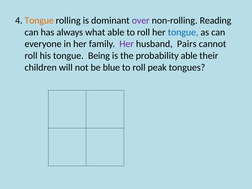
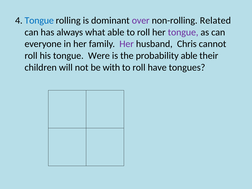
Tongue at (39, 20) colour: orange -> blue
Reading: Reading -> Related
tongue at (183, 32) colour: blue -> purple
Pairs: Pairs -> Chris
Being: Being -> Were
blue: blue -> with
peak: peak -> have
